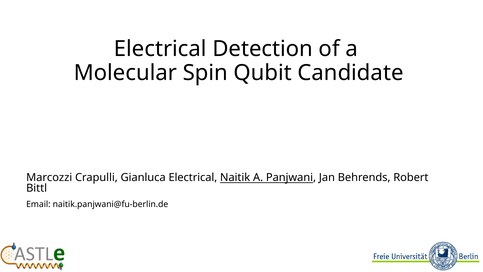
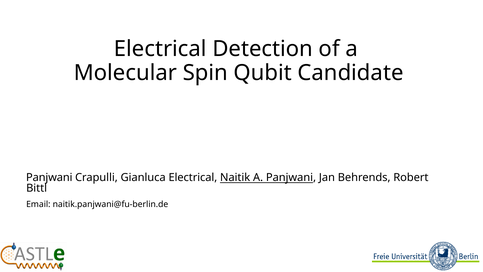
Marcozzi at (49, 177): Marcozzi -> Panjwani
